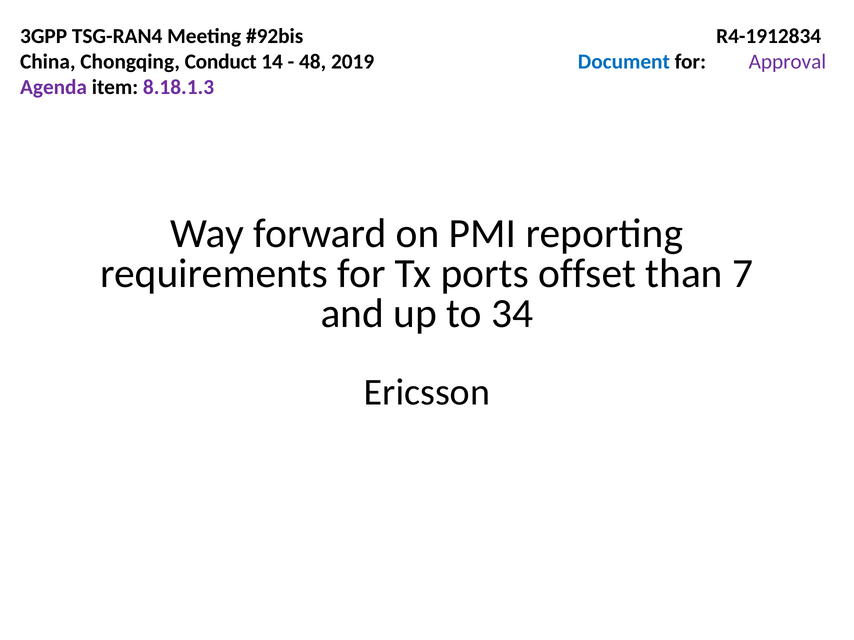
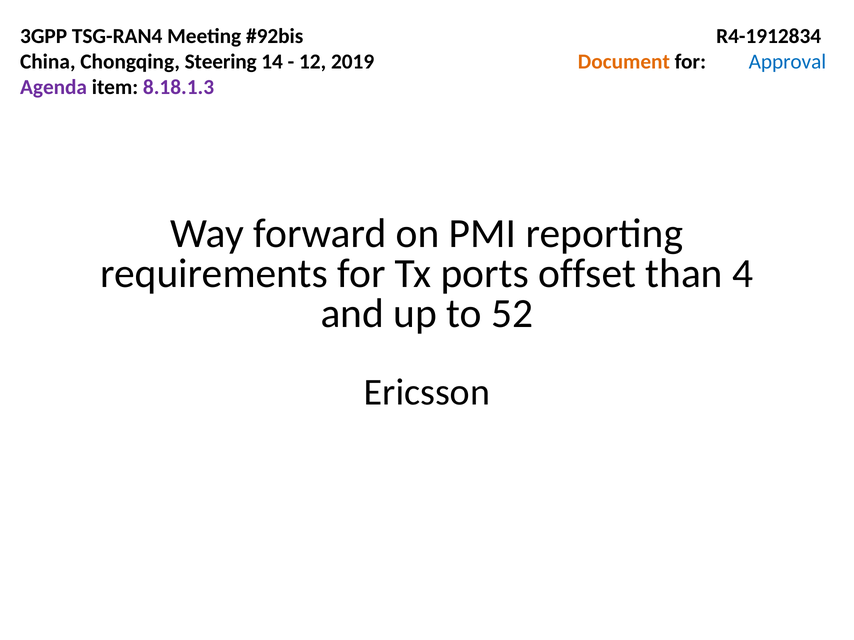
Conduct: Conduct -> Steering
48: 48 -> 12
Document colour: blue -> orange
Approval colour: purple -> blue
7: 7 -> 4
34: 34 -> 52
